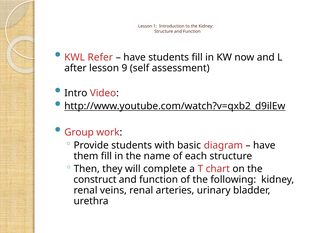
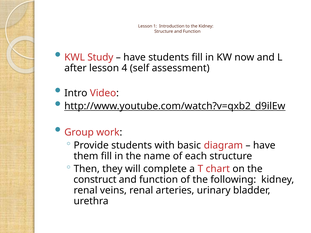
Refer: Refer -> Study
9: 9 -> 4
